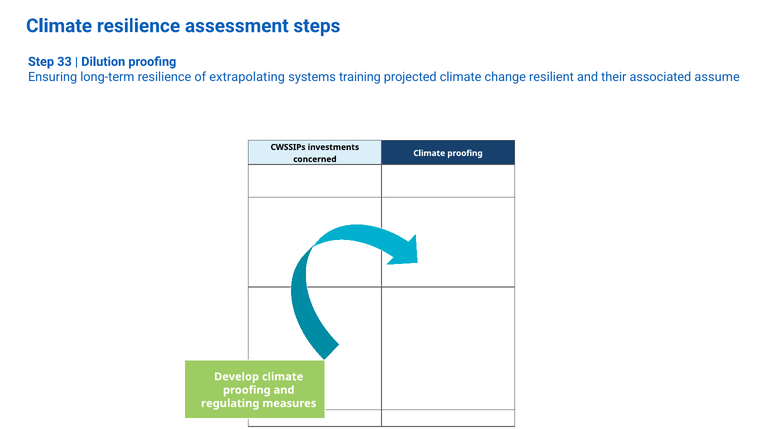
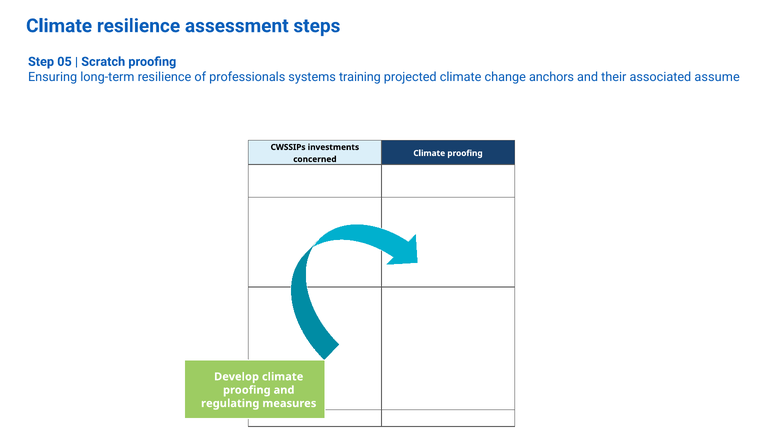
33: 33 -> 05
Dilution: Dilution -> Scratch
extrapolating: extrapolating -> professionals
resilient: resilient -> anchors
